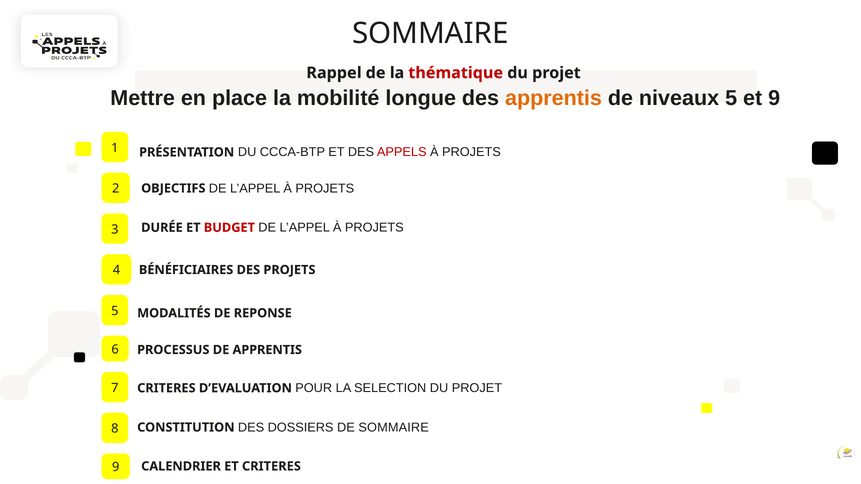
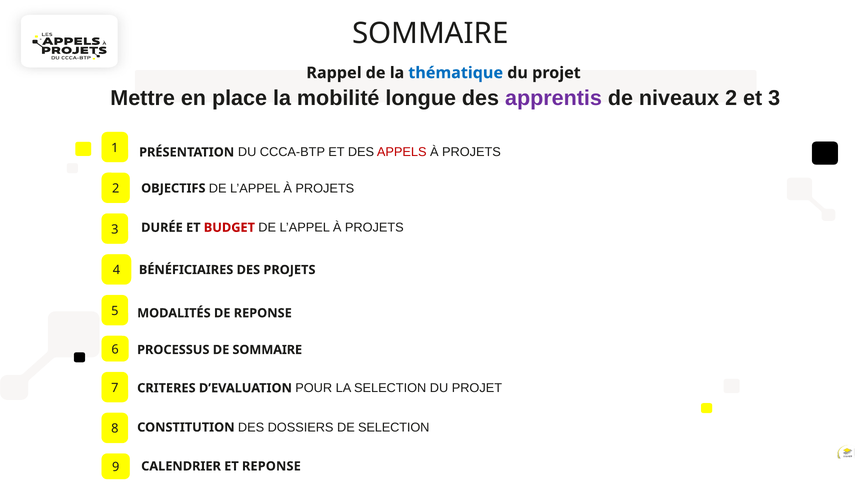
thématique colour: red -> blue
apprentis at (553, 98) colour: orange -> purple
niveaux 5: 5 -> 2
et 9: 9 -> 3
DE APPRENTIS: APPRENTIS -> SOMMAIRE
DE SOMMAIRE: SOMMAIRE -> SELECTION
ET CRITERES: CRITERES -> REPONSE
